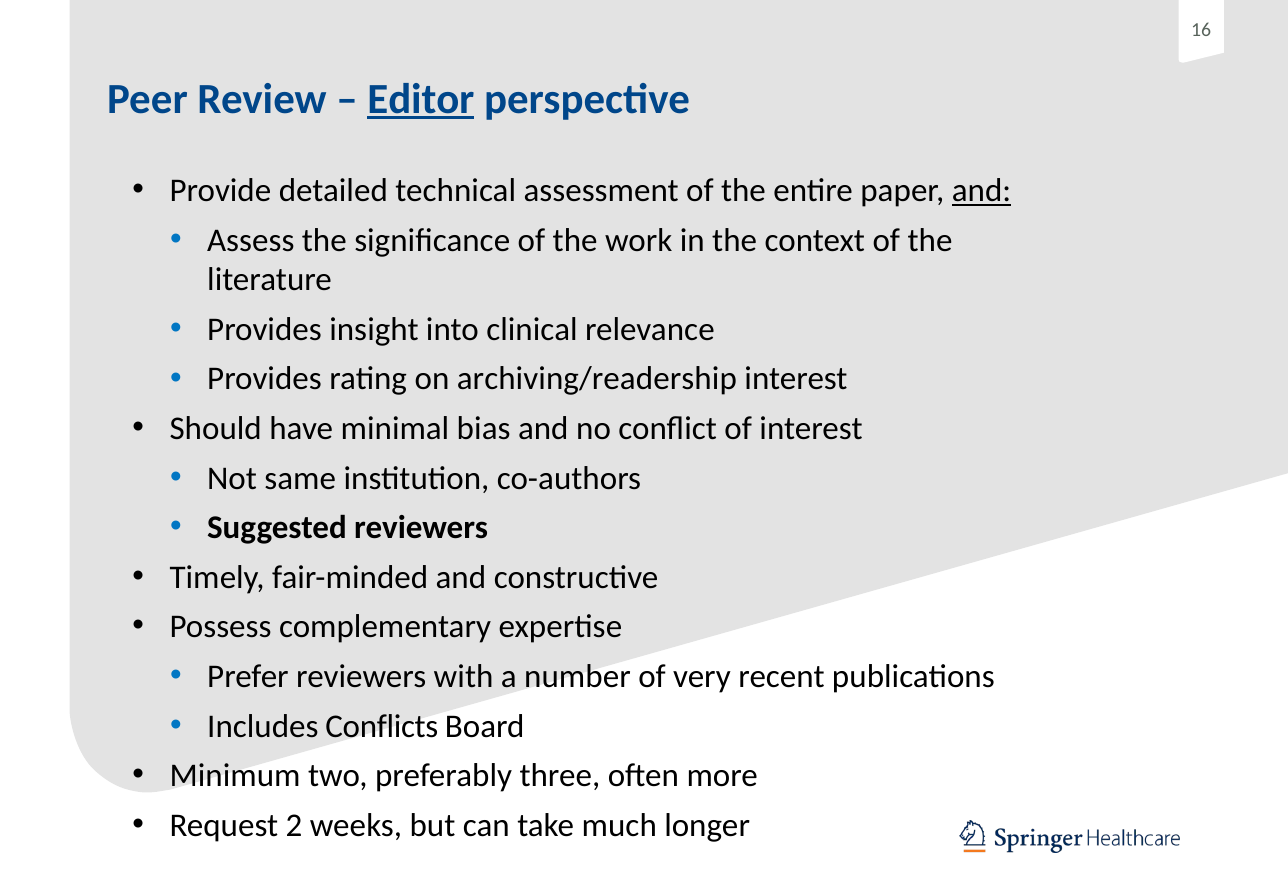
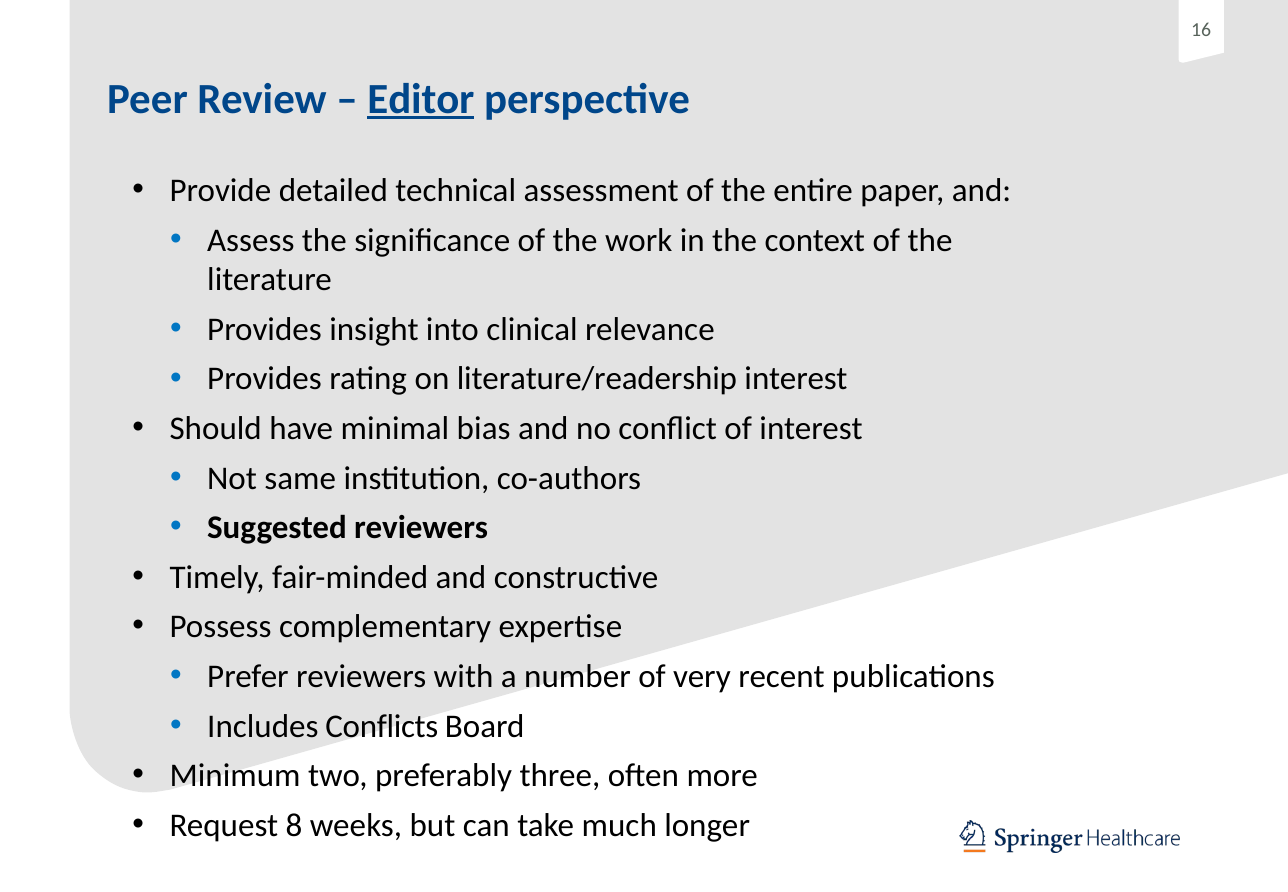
and at (982, 191) underline: present -> none
archiving/readership: archiving/readership -> literature/readership
2: 2 -> 8
